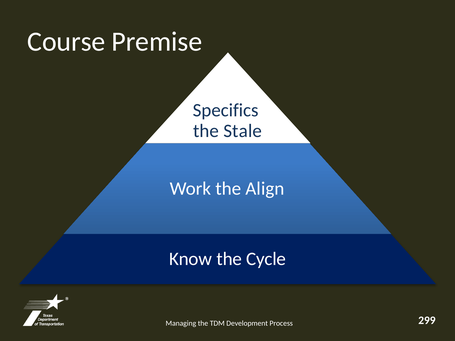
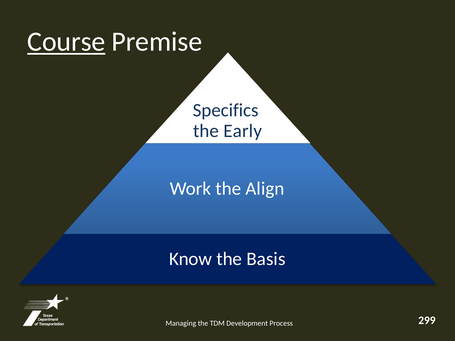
Course underline: none -> present
Stale: Stale -> Early
Cycle: Cycle -> Basis
